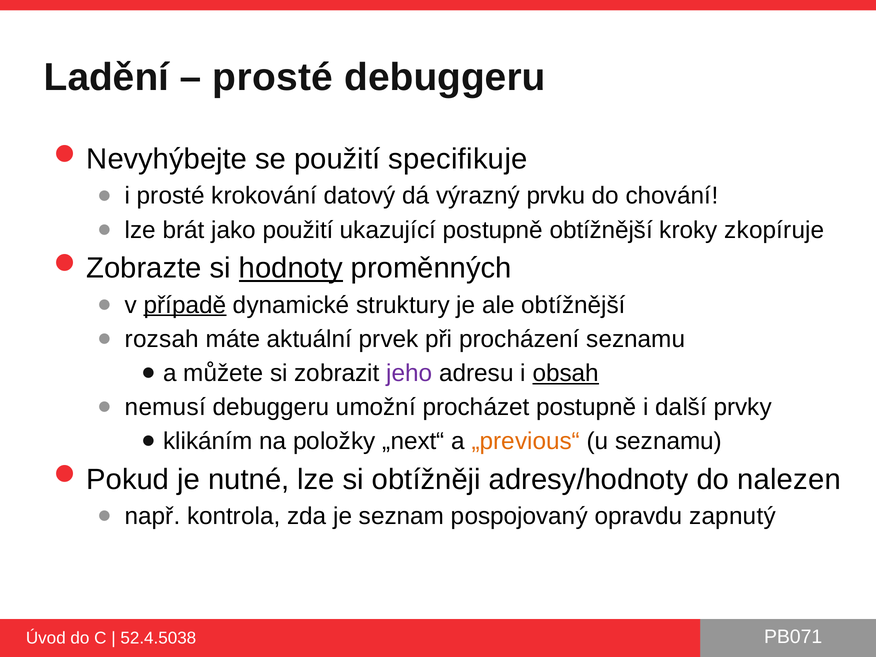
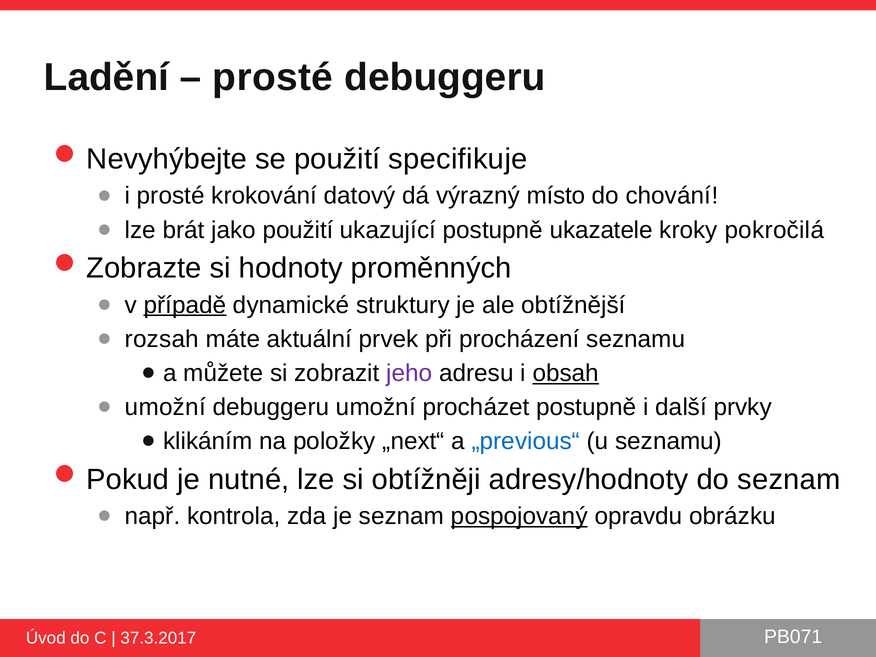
prvku: prvku -> místo
postupně obtížnější: obtížnější -> ukazatele
zkopíruje: zkopíruje -> pokročilá
hodnoty underline: present -> none
nemusí at (165, 407): nemusí -> umožní
„previous“ colour: orange -> blue
do nalezen: nalezen -> seznam
pospojovaný underline: none -> present
zapnutý: zapnutý -> obrázku
52.4.5038: 52.4.5038 -> 37.3.2017
